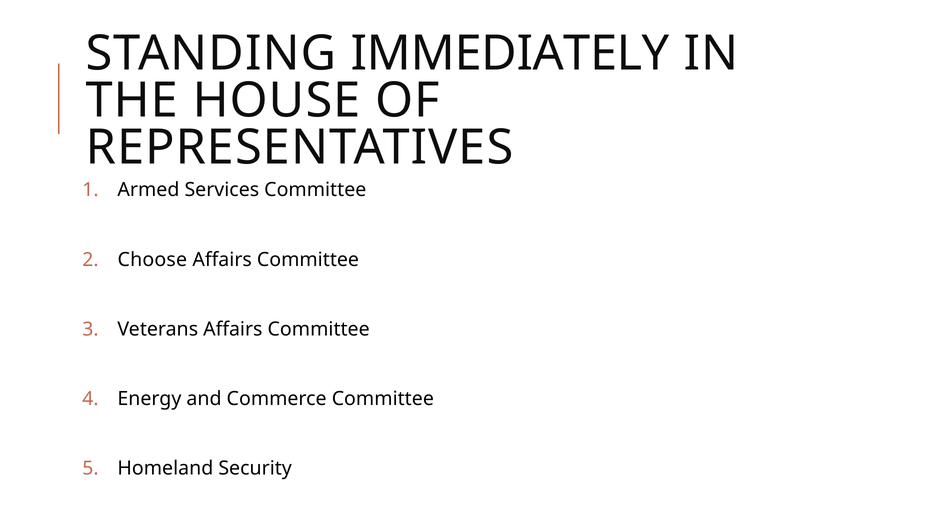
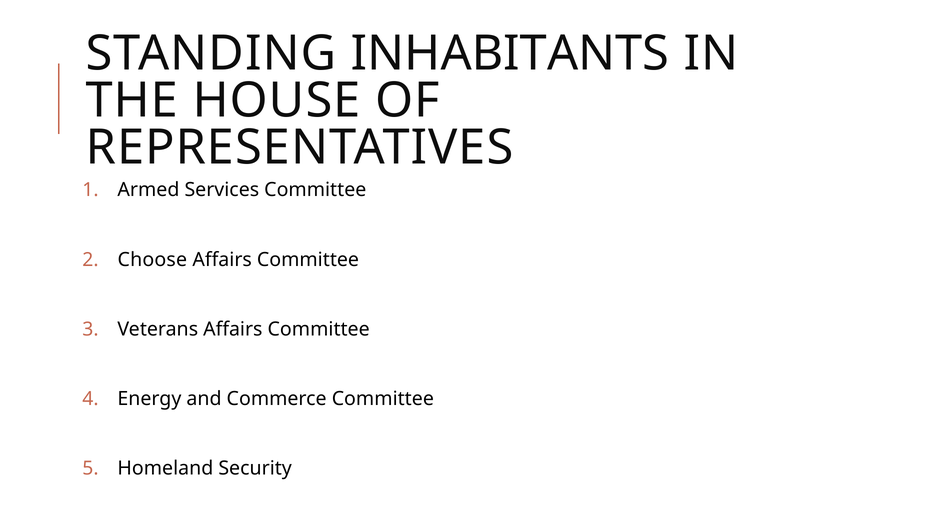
IMMEDIATELY: IMMEDIATELY -> INHABITANTS
